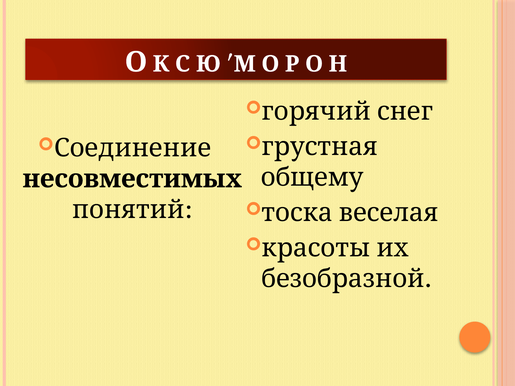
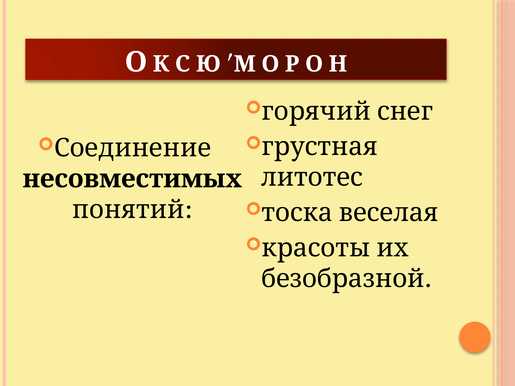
общему: общему -> литотес
